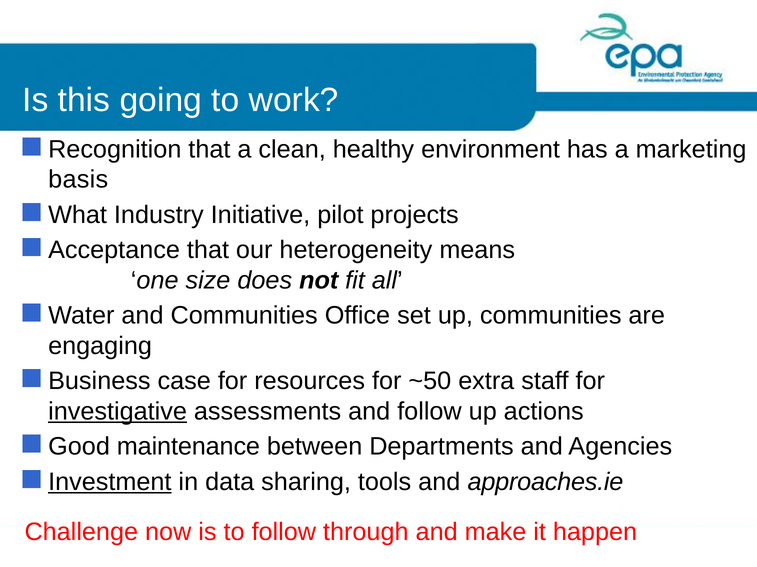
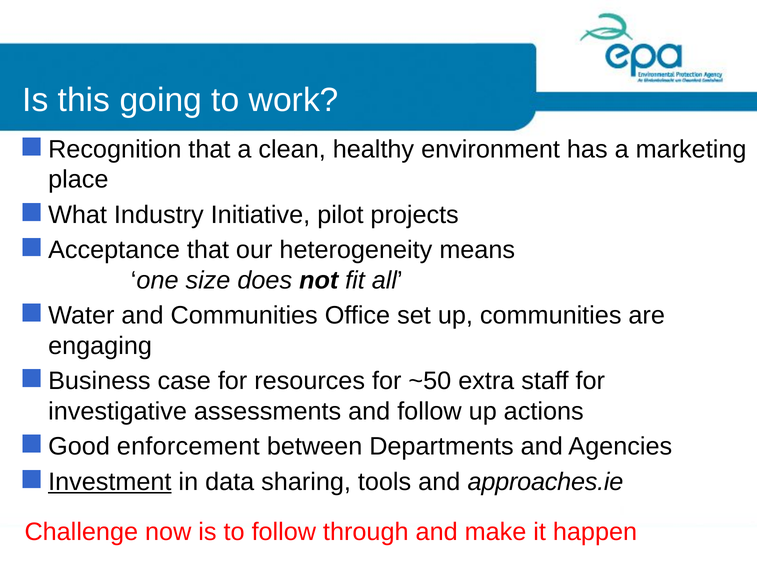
basis: basis -> place
investigative underline: present -> none
maintenance: maintenance -> enforcement
